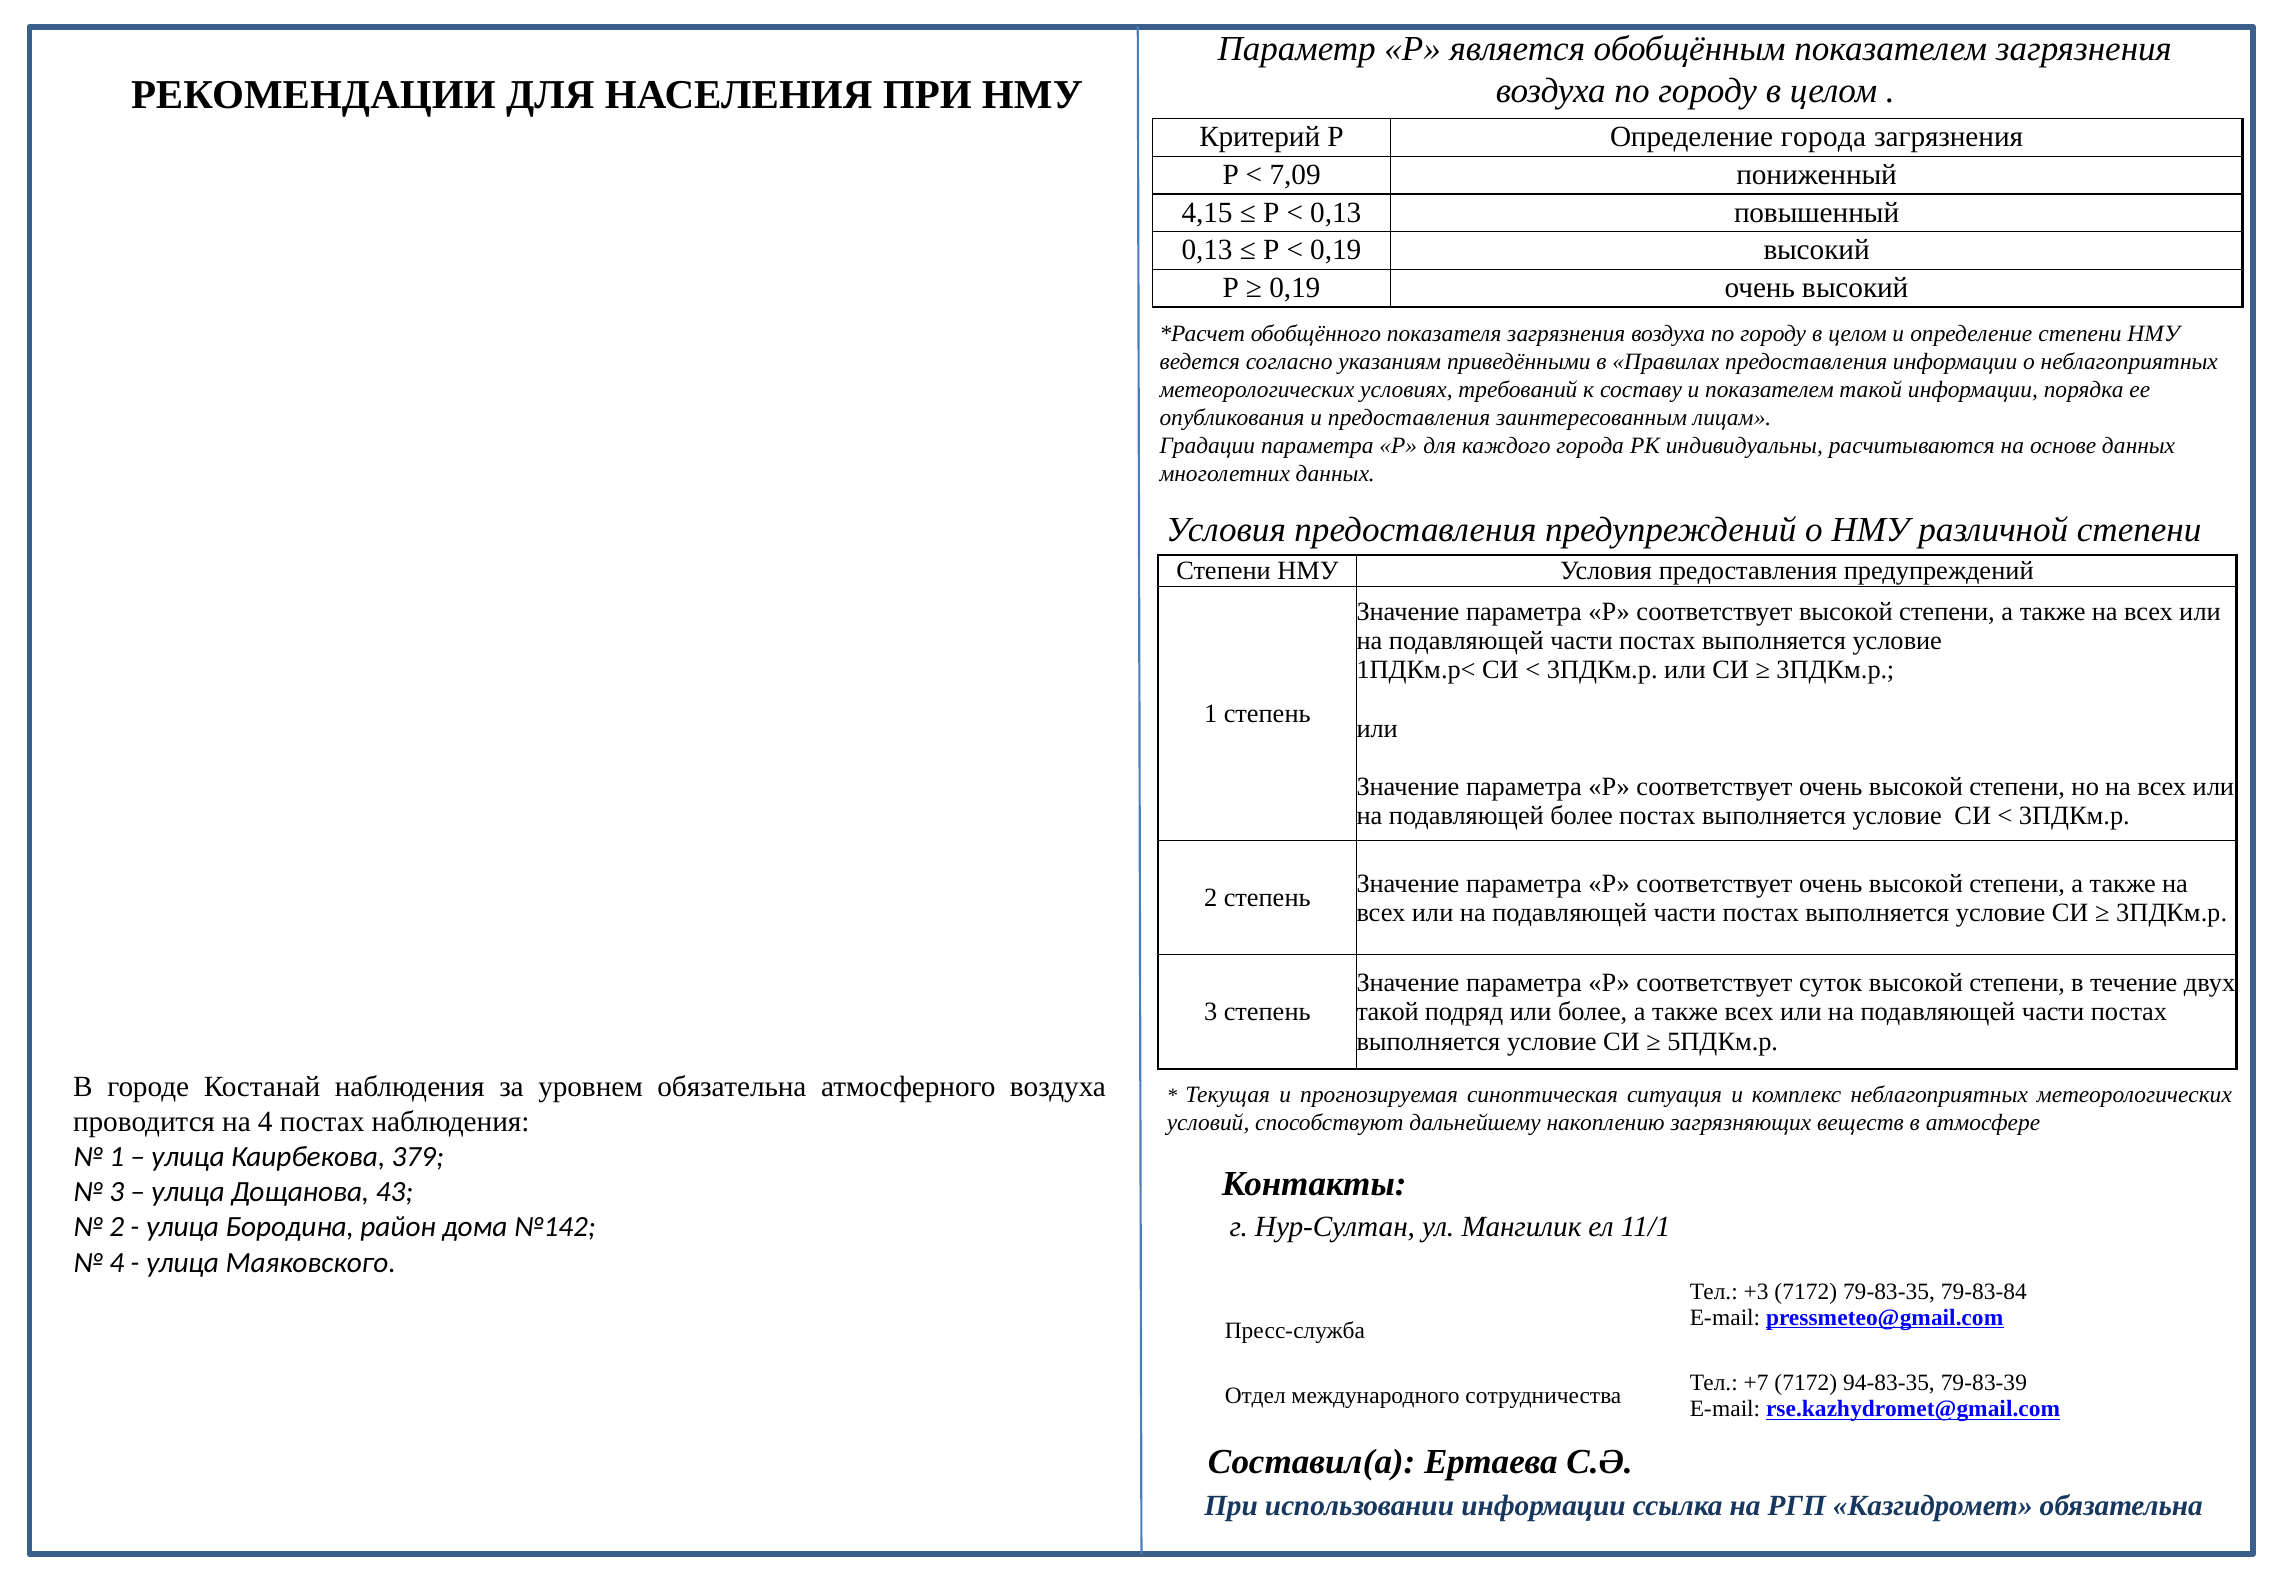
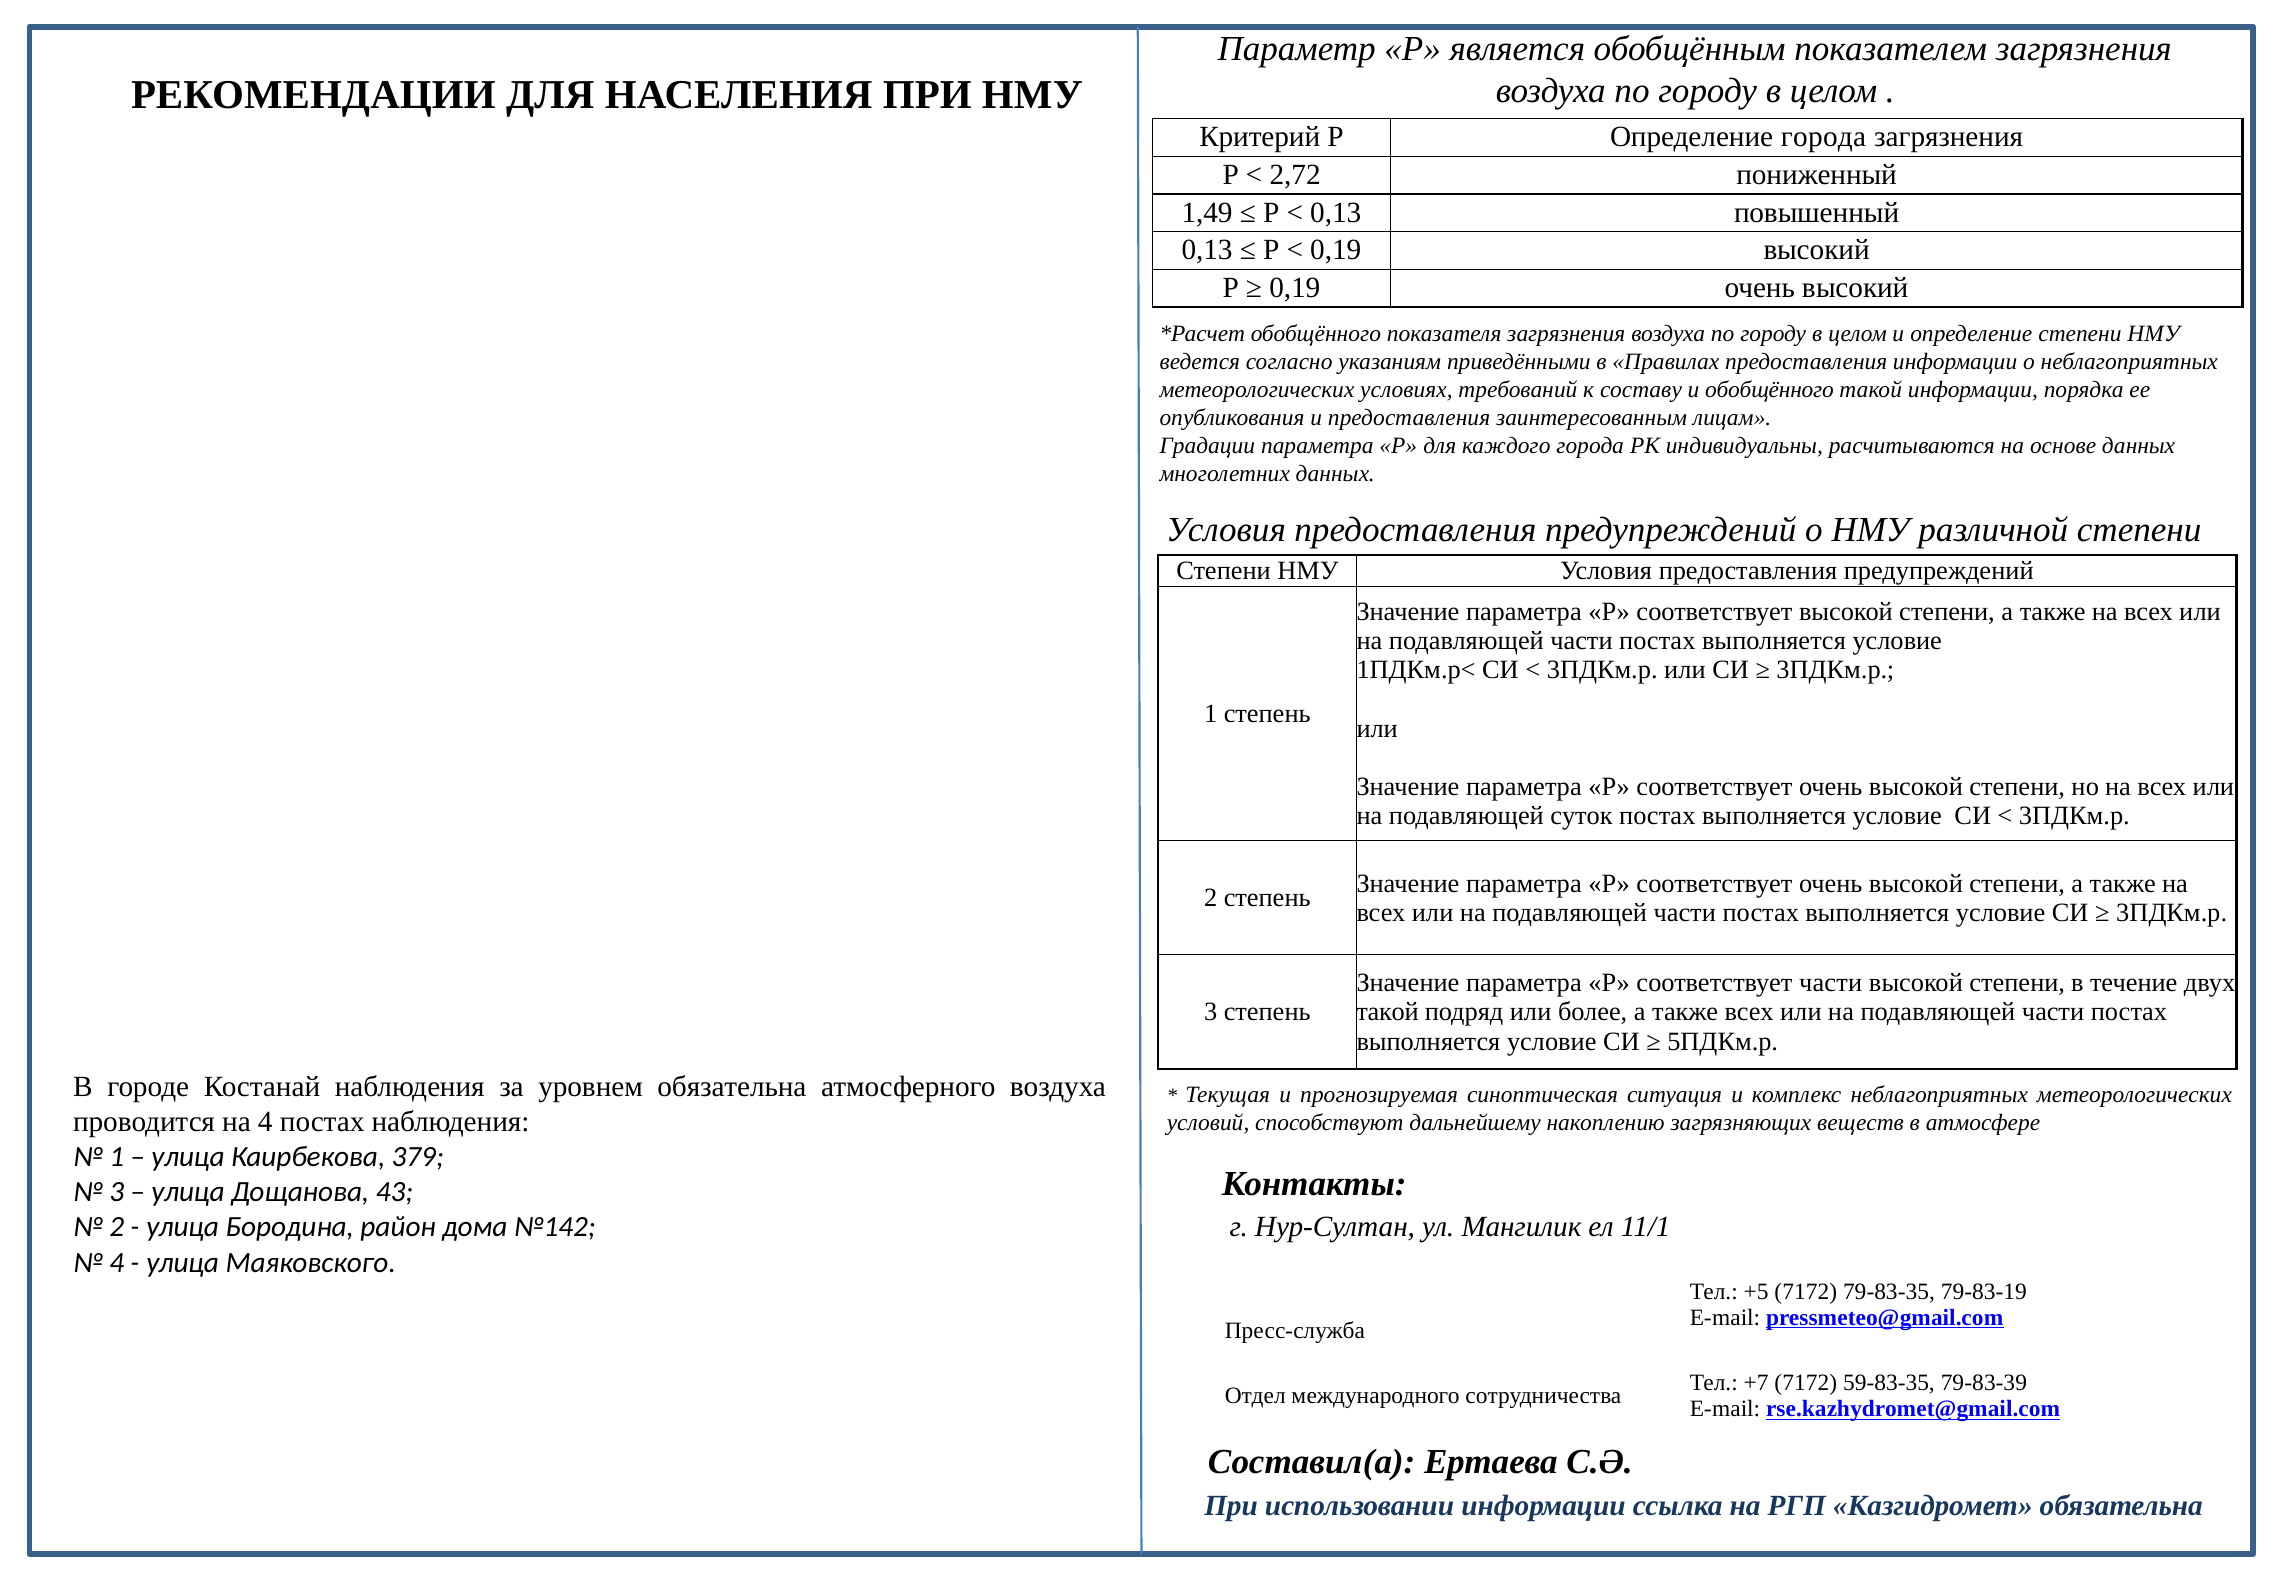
7,09: 7,09 -> 2,72
4,15: 4,15 -> 1,49
и показателем: показателем -> обобщённого
подавляющей более: более -> суток
соответствует суток: суток -> части
+3: +3 -> +5
79-83-84: 79-83-84 -> 79-83-19
94-83-35: 94-83-35 -> 59-83-35
